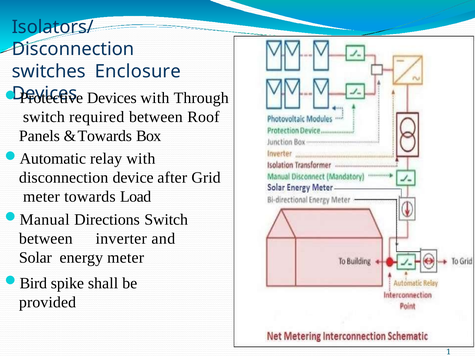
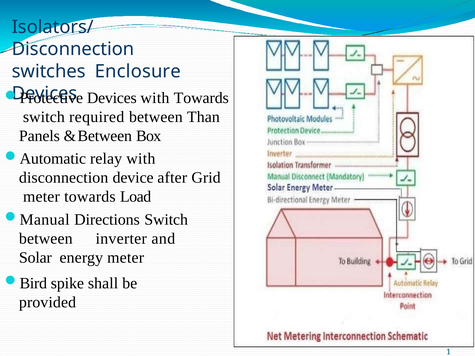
with Through: Through -> Towards
Roof: Roof -> Than
Towards at (105, 136): Towards -> Between
